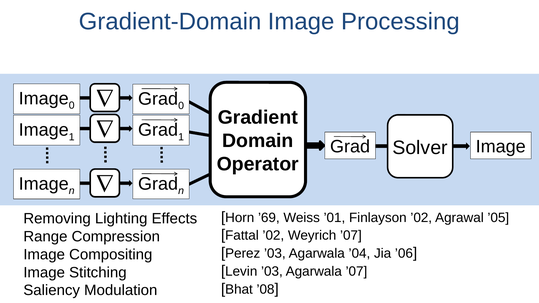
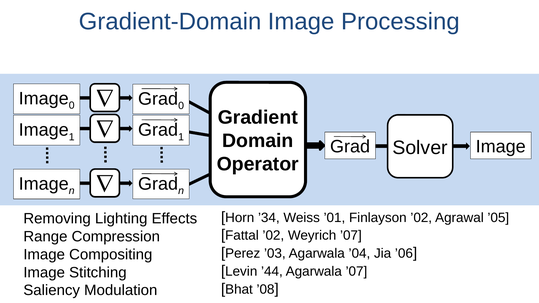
’69: ’69 -> ’34
Levin ’03: ’03 -> ’44
